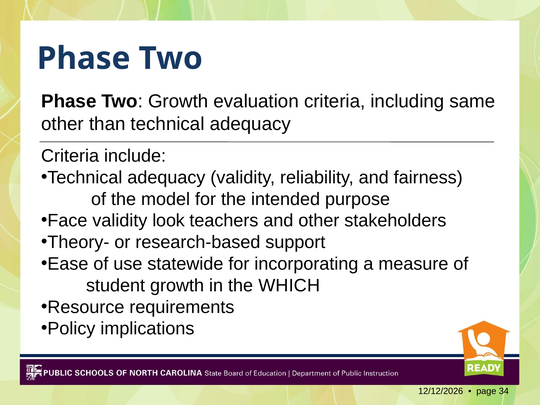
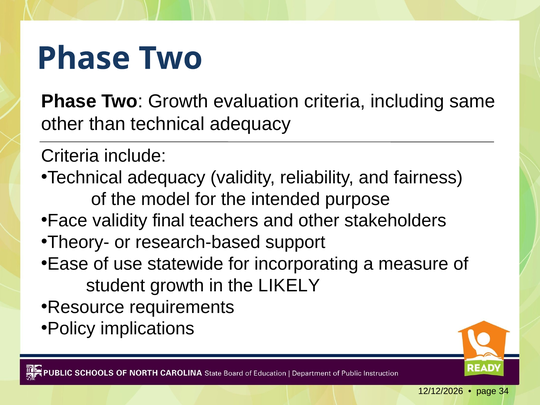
look: look -> final
WHICH: WHICH -> LIKELY
